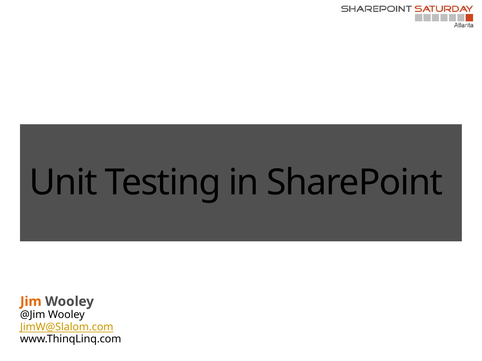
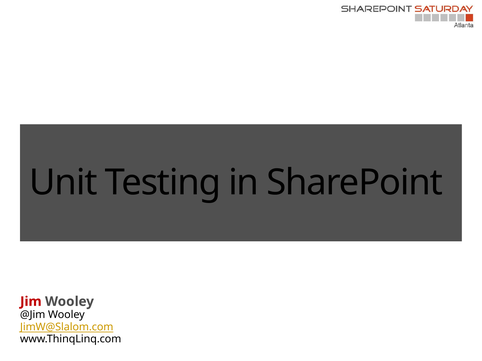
Jim colour: orange -> red
